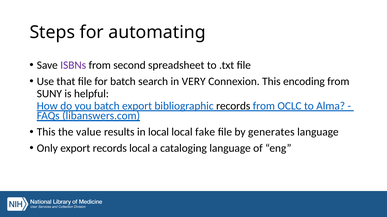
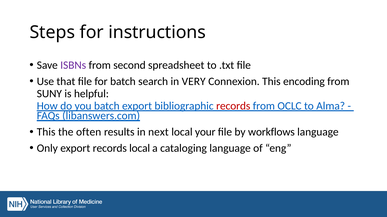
automating: automating -> instructions
records at (233, 106) colour: black -> red
value: value -> often
in local: local -> next
fake: fake -> your
generates: generates -> workflows
